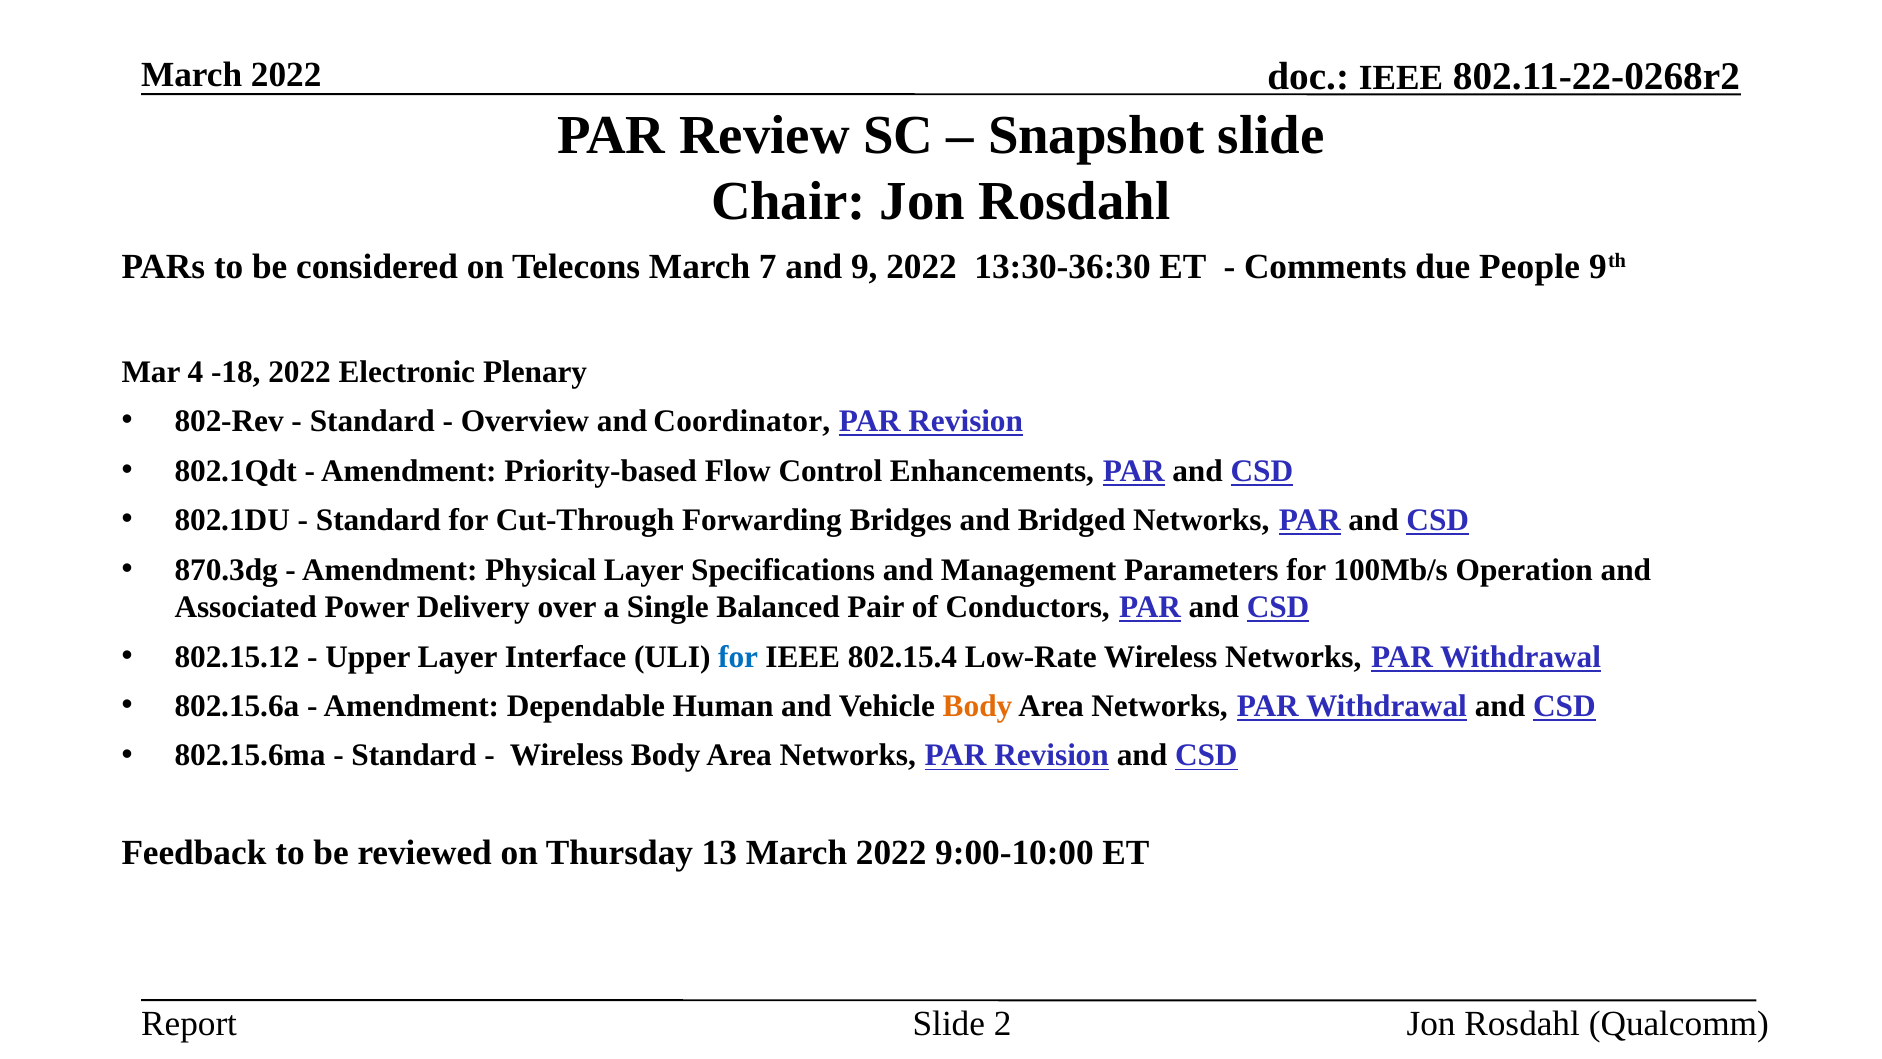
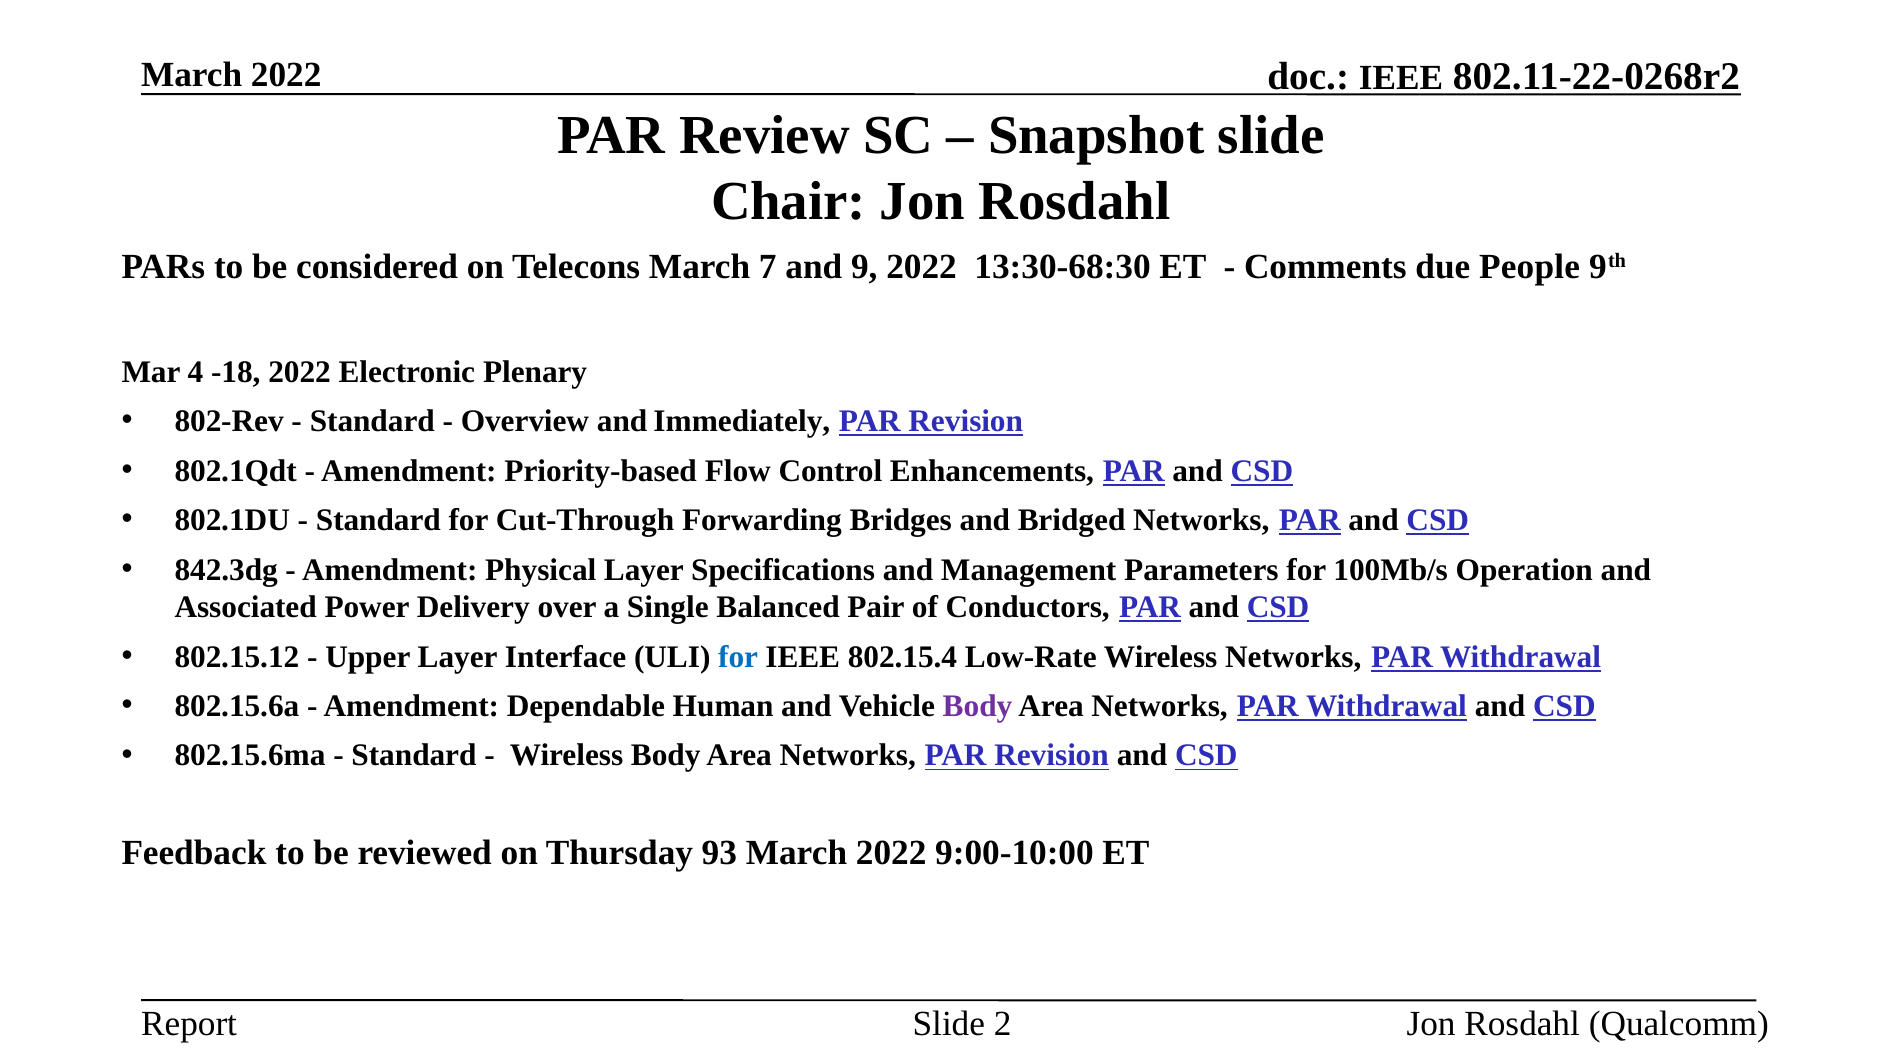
13:30-36:30: 13:30-36:30 -> 13:30-68:30
Coordinator: Coordinator -> Immediately
870.3dg: 870.3dg -> 842.3dg
Body at (978, 706) colour: orange -> purple
13: 13 -> 93
